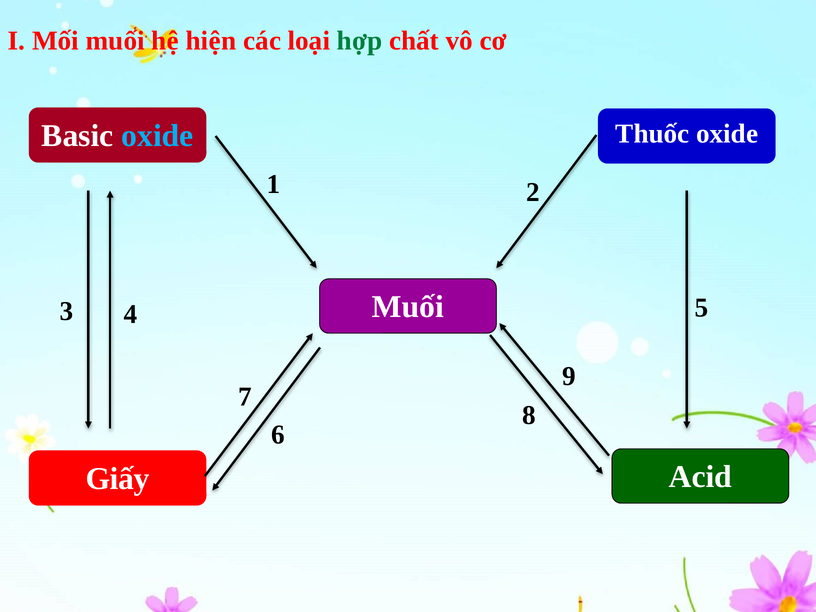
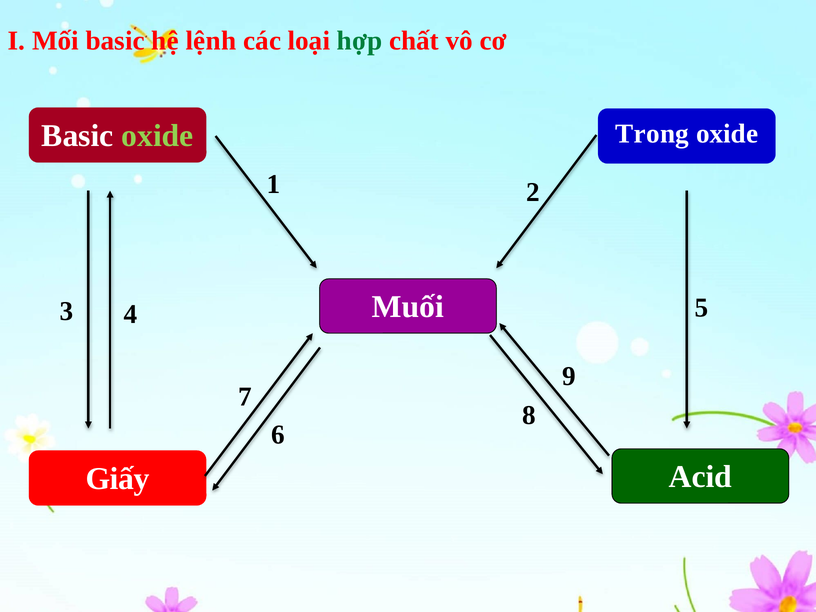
Mối muối: muối -> basic
hiện: hiện -> lệnh
oxide at (157, 136) colour: light blue -> light green
Thuốc: Thuốc -> Trong
